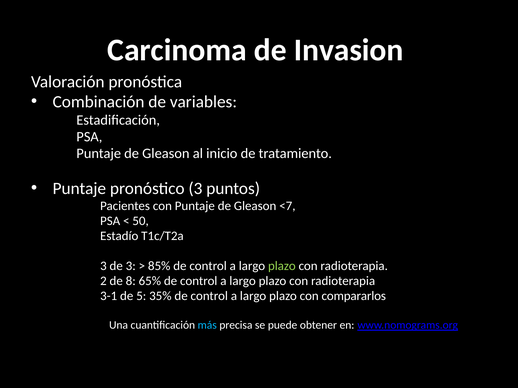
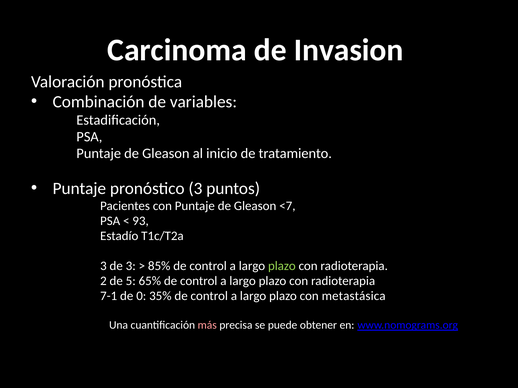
50: 50 -> 93
8: 8 -> 5
3-1: 3-1 -> 7-1
5: 5 -> 0
compararlos: compararlos -> metastásica
más colour: light blue -> pink
